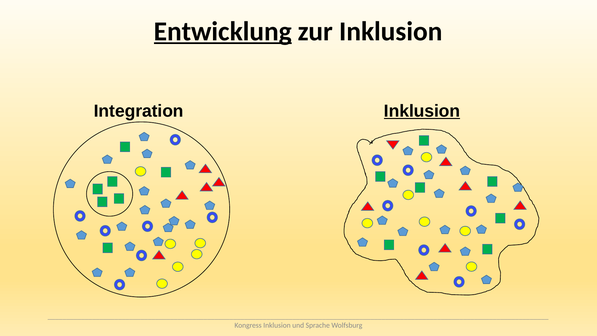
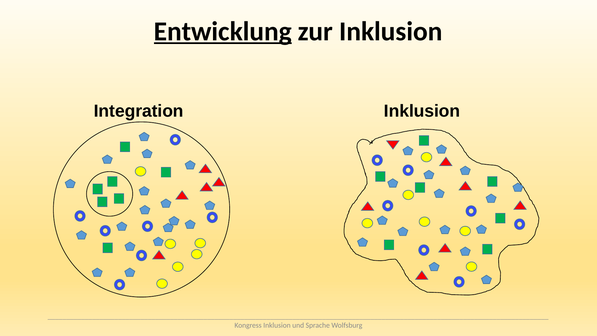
Inklusion at (422, 111) underline: present -> none
